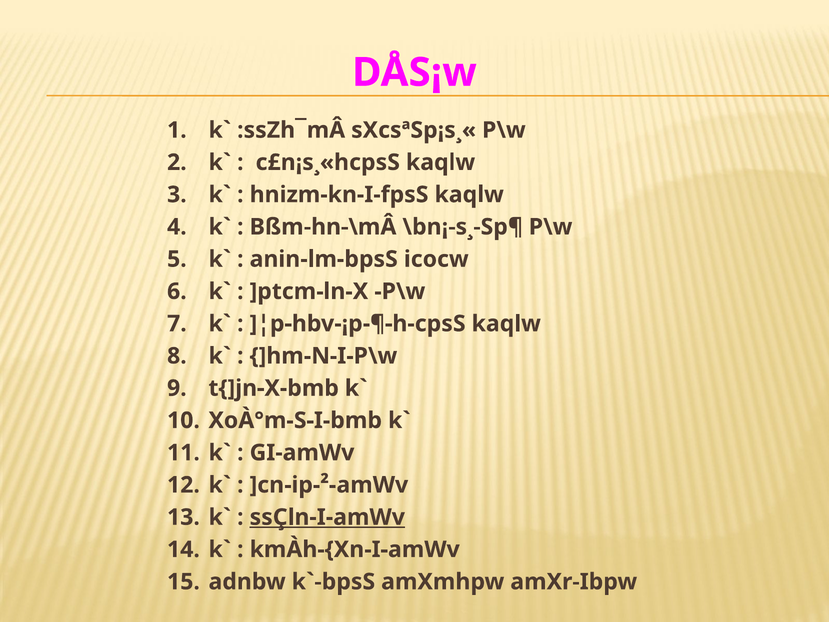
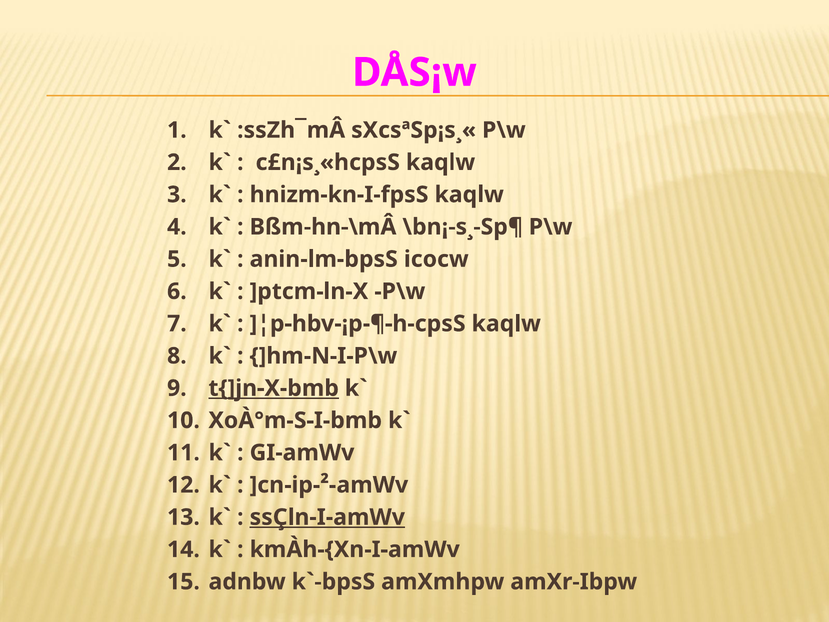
t{]jn-X-bmb underline: none -> present
